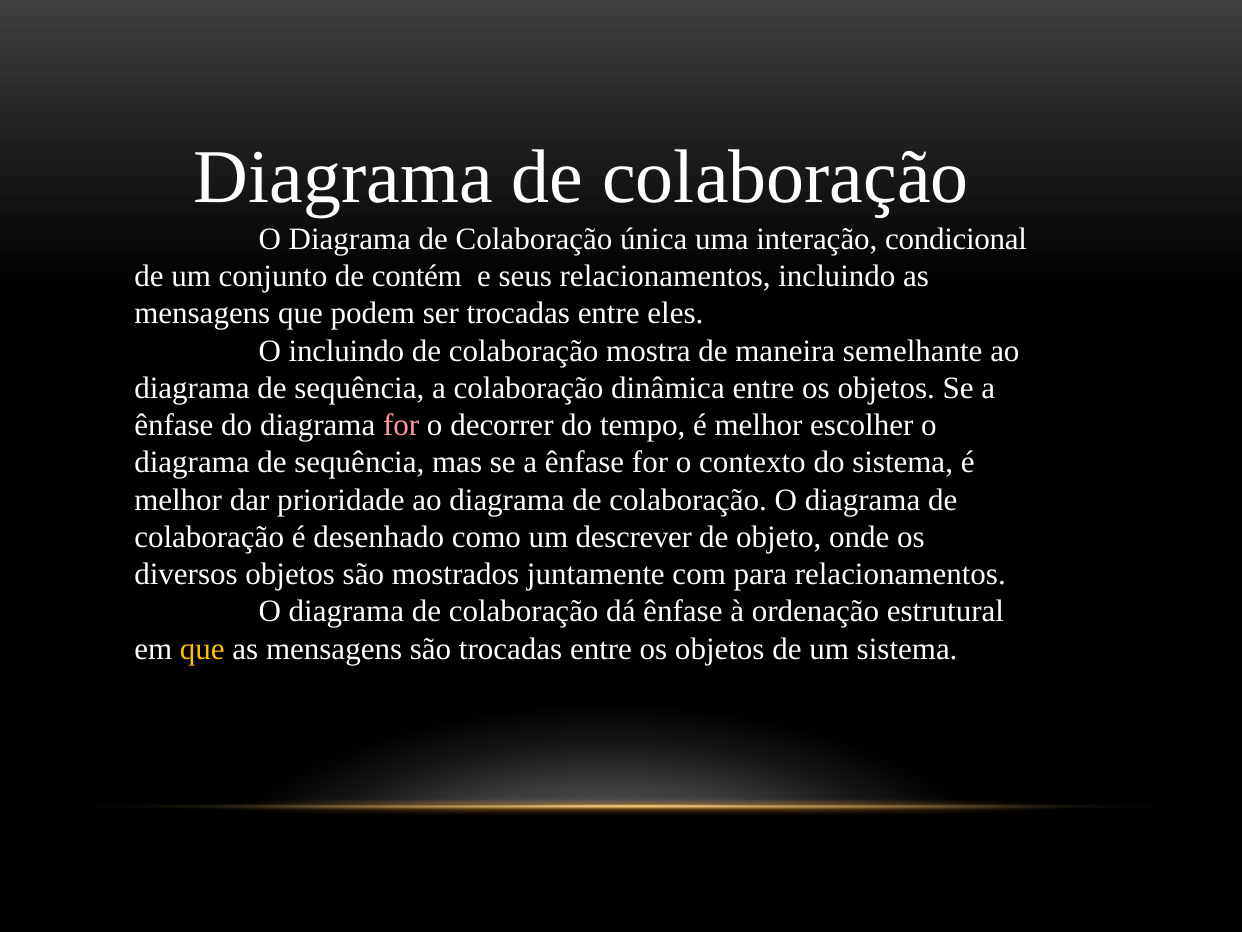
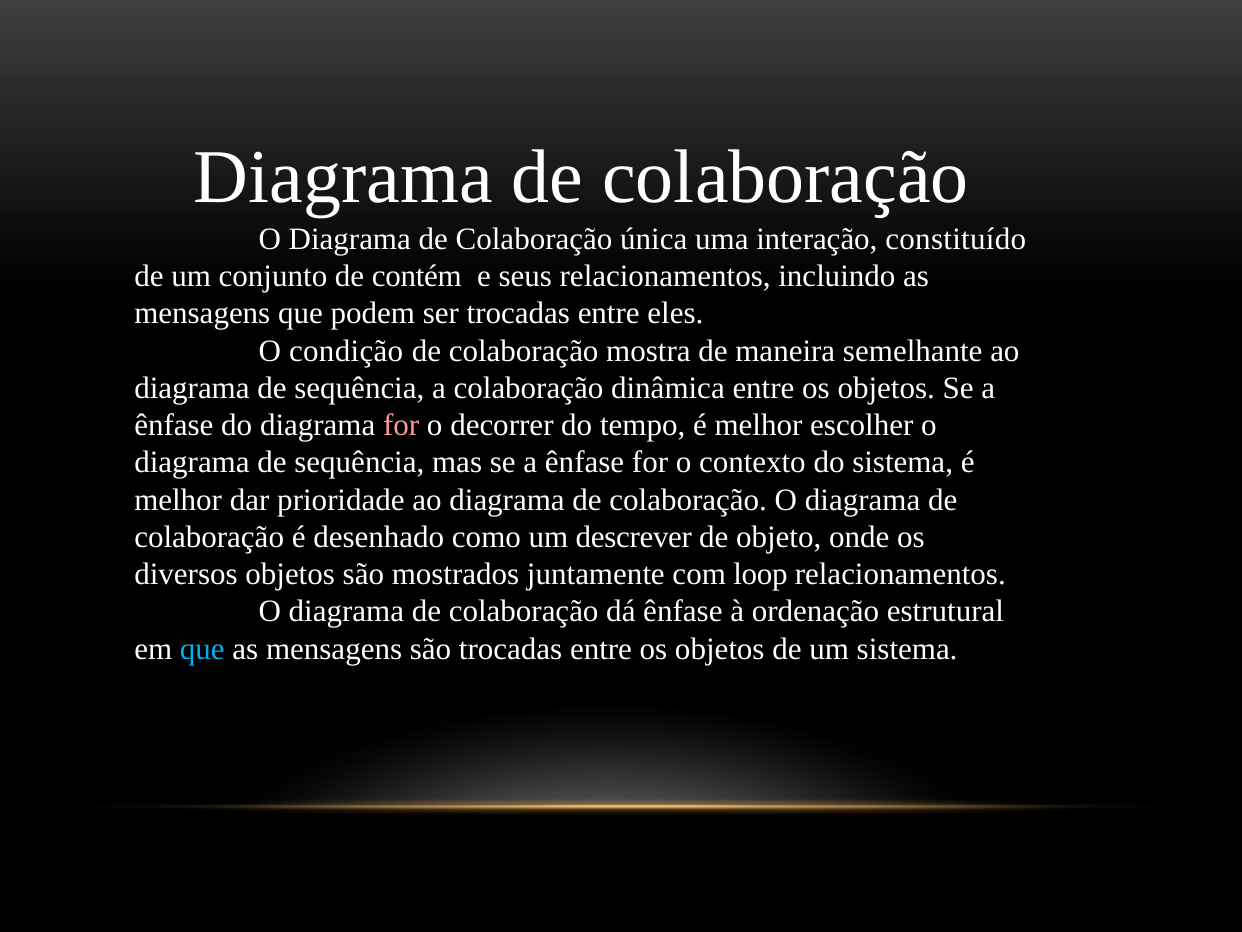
condicional: condicional -> constituído
O incluindo: incluindo -> condição
para: para -> loop
que at (202, 649) colour: yellow -> light blue
